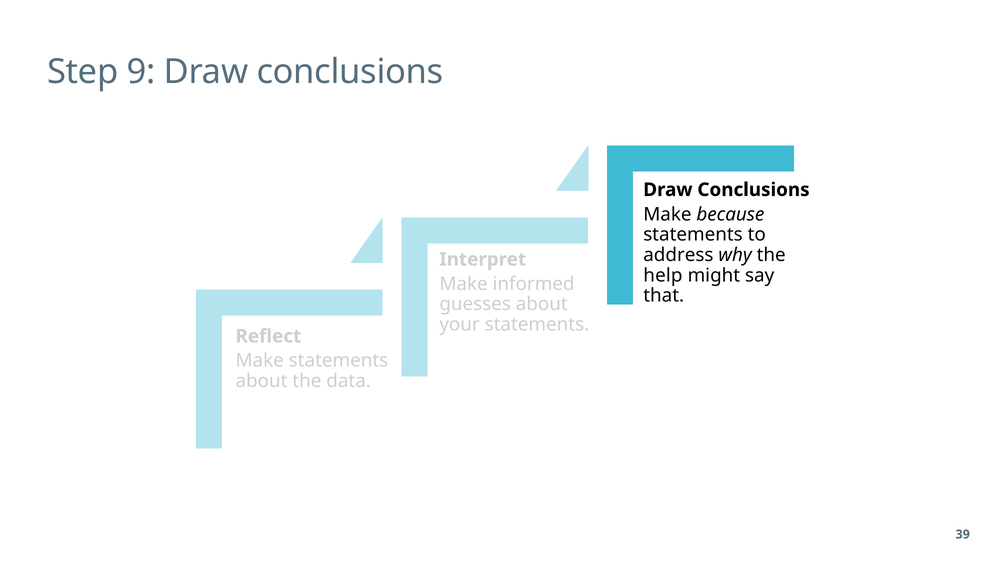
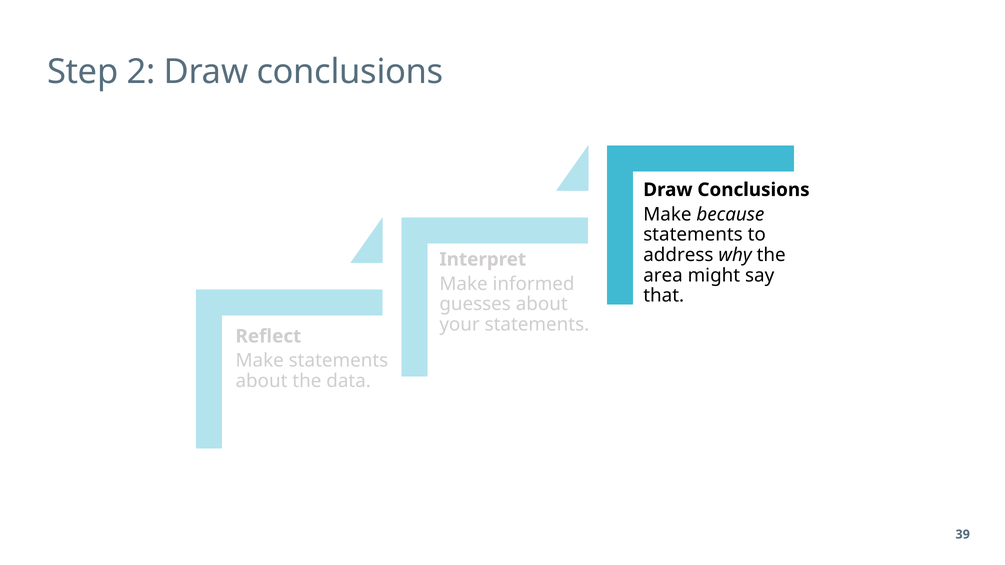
9: 9 -> 2
help: help -> area
